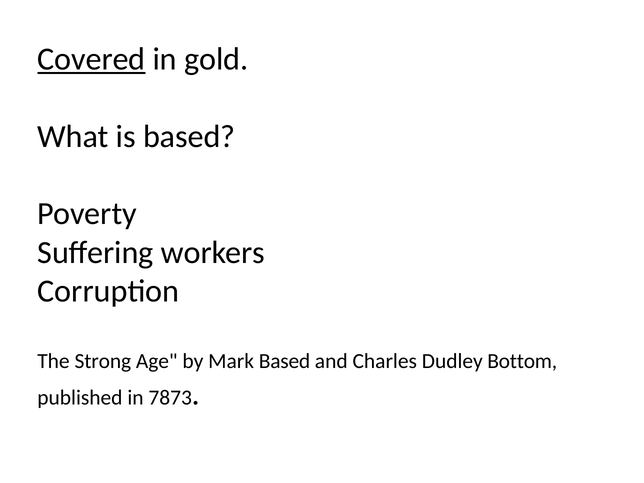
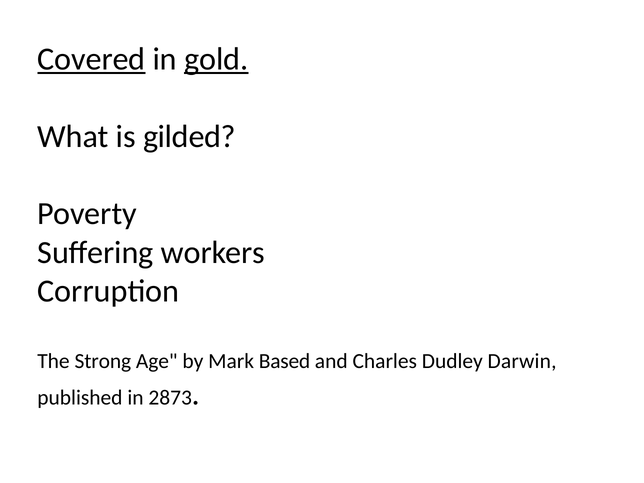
gold underline: none -> present
is based: based -> gilded
Bottom: Bottom -> Darwin
7873: 7873 -> 2873
